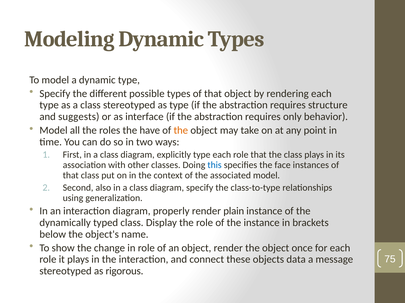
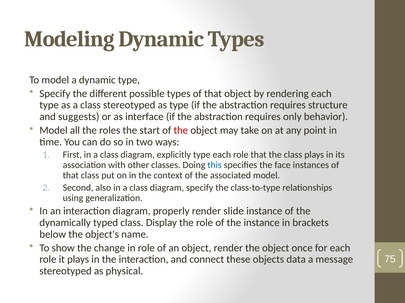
have: have -> start
the at (181, 131) colour: orange -> red
plain: plain -> slide
rigorous: rigorous -> physical
